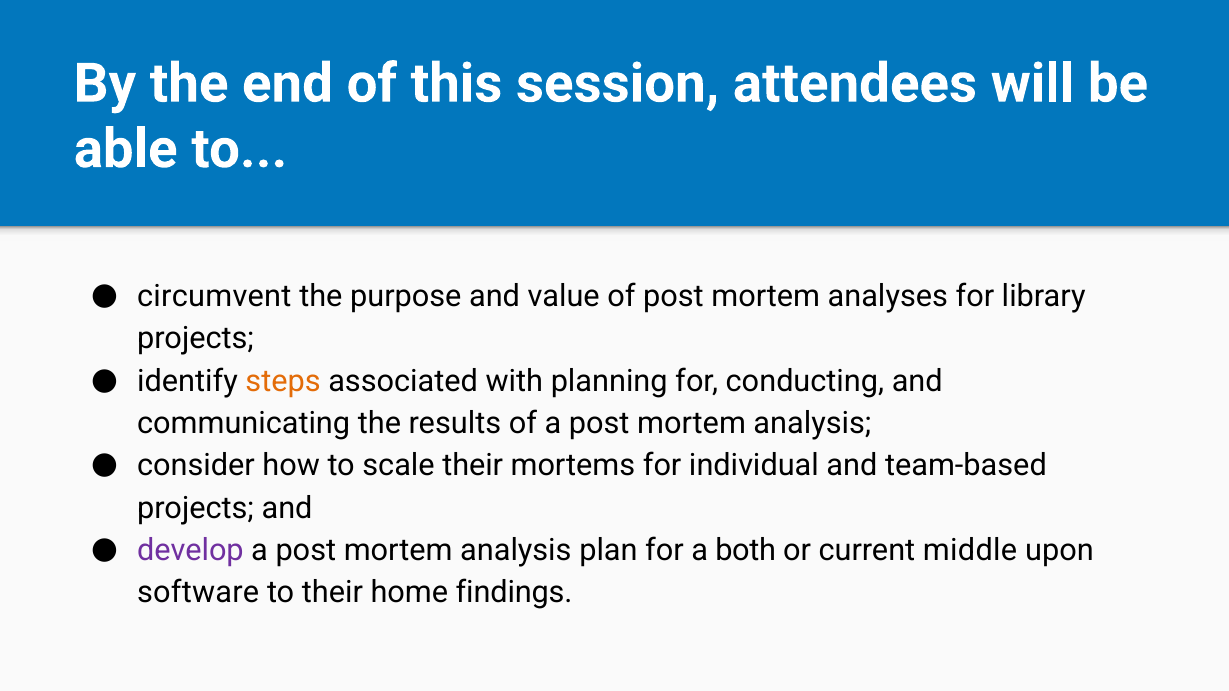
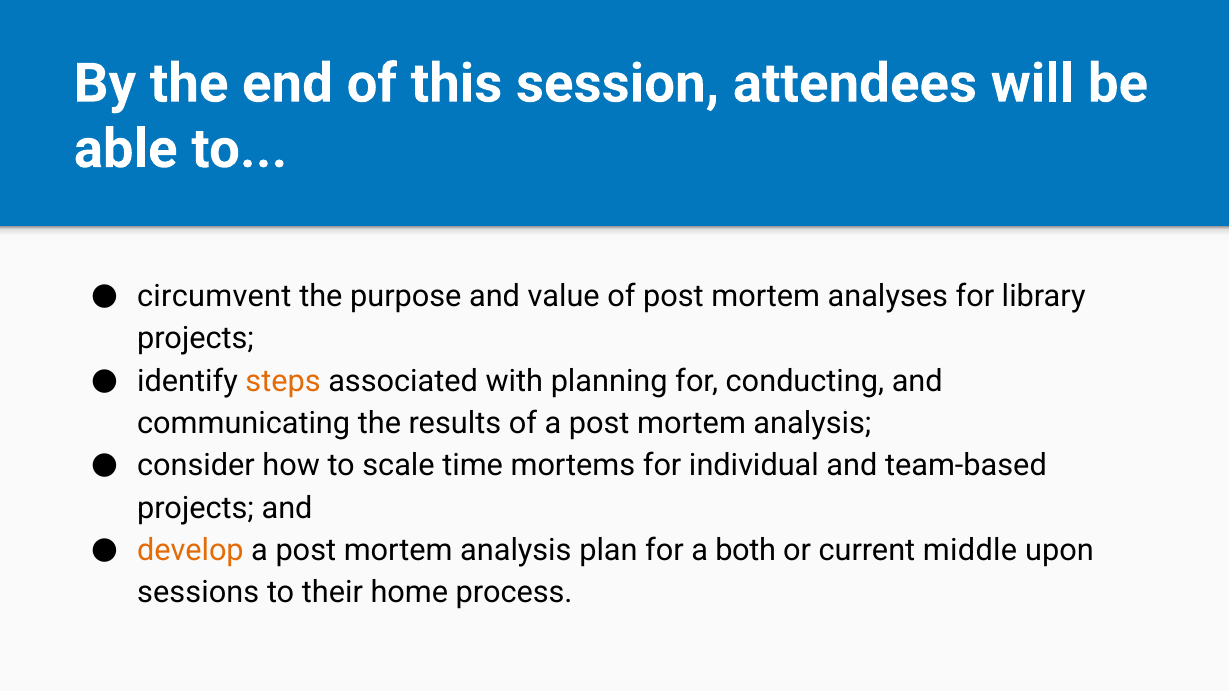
scale their: their -> time
develop colour: purple -> orange
software: software -> sessions
findings: findings -> process
